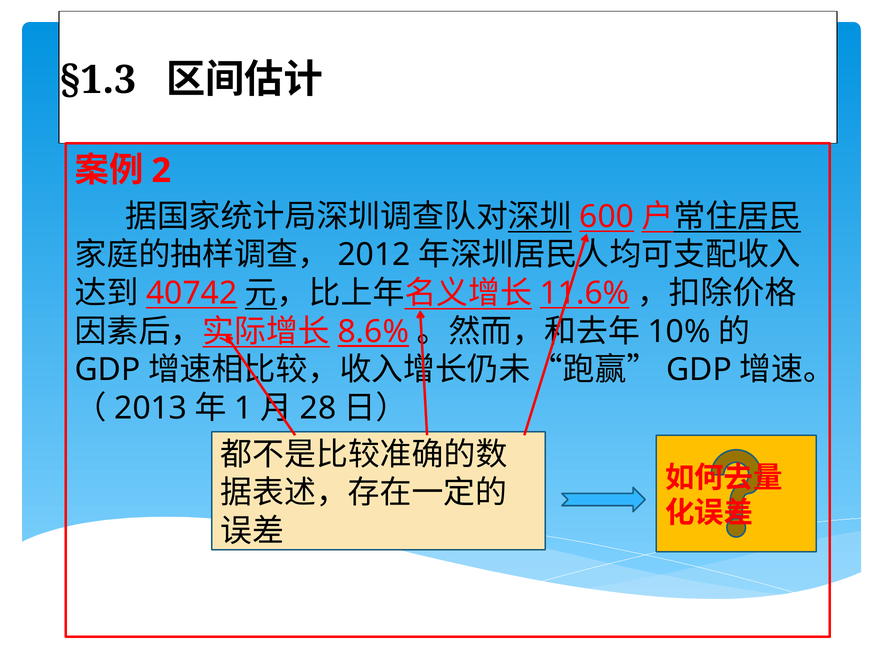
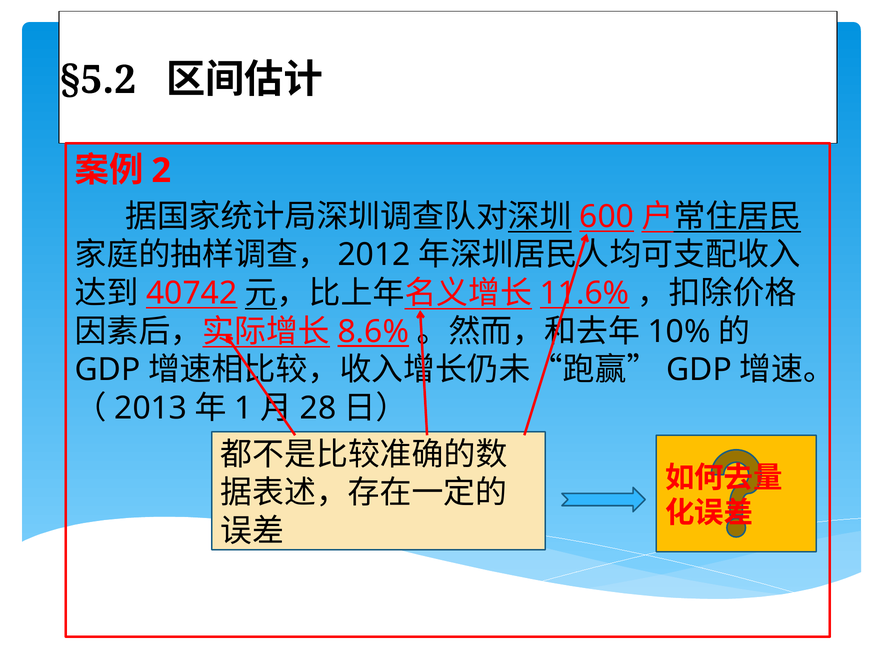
§1.3: §1.3 -> §5.2
